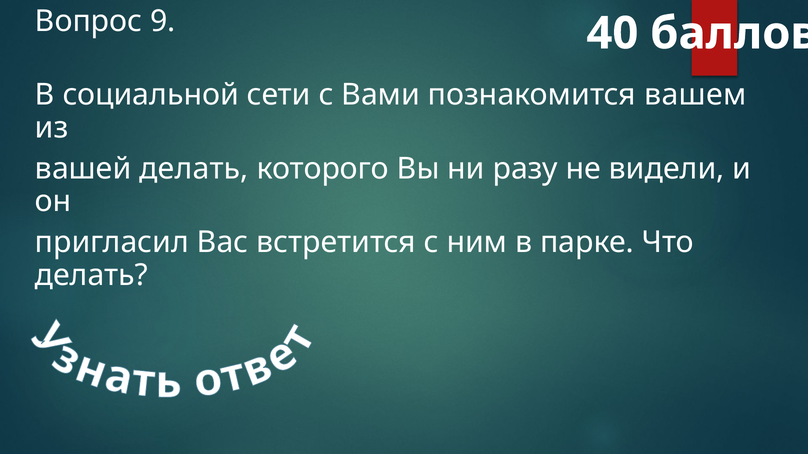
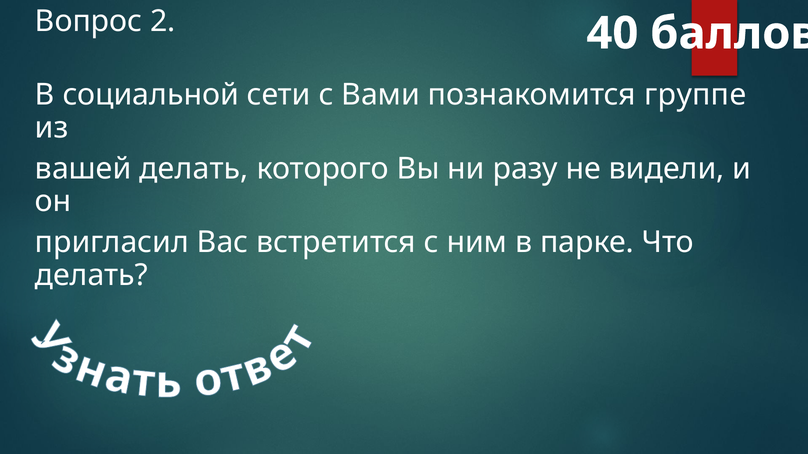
9: 9 -> 2
вашем: вашем -> группе
